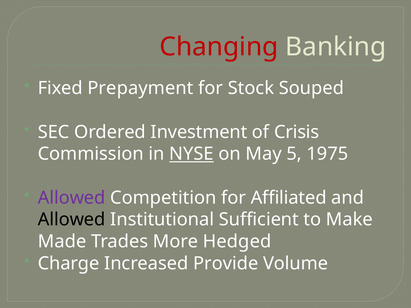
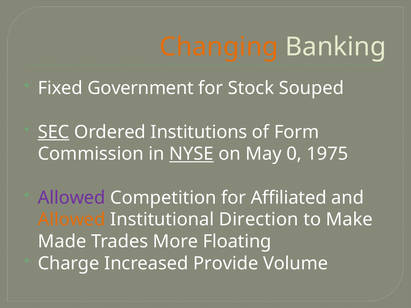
Changing colour: red -> orange
Prepayment: Prepayment -> Government
SEC underline: none -> present
Investment: Investment -> Institutions
Crisis: Crisis -> Form
5: 5 -> 0
Allowed at (72, 220) colour: black -> orange
Sufficient: Sufficient -> Direction
Hedged: Hedged -> Floating
